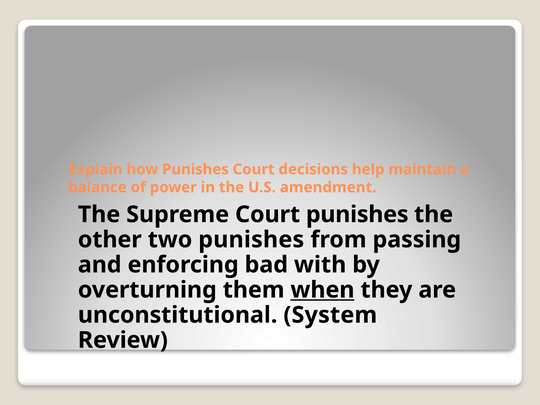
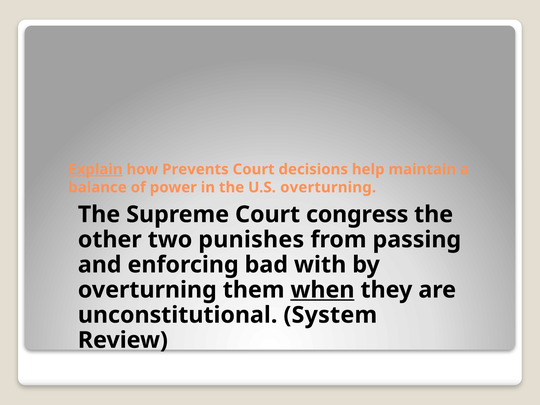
Explain underline: none -> present
how Punishes: Punishes -> Prevents
U.S amendment: amendment -> overturning
Court punishes: punishes -> congress
